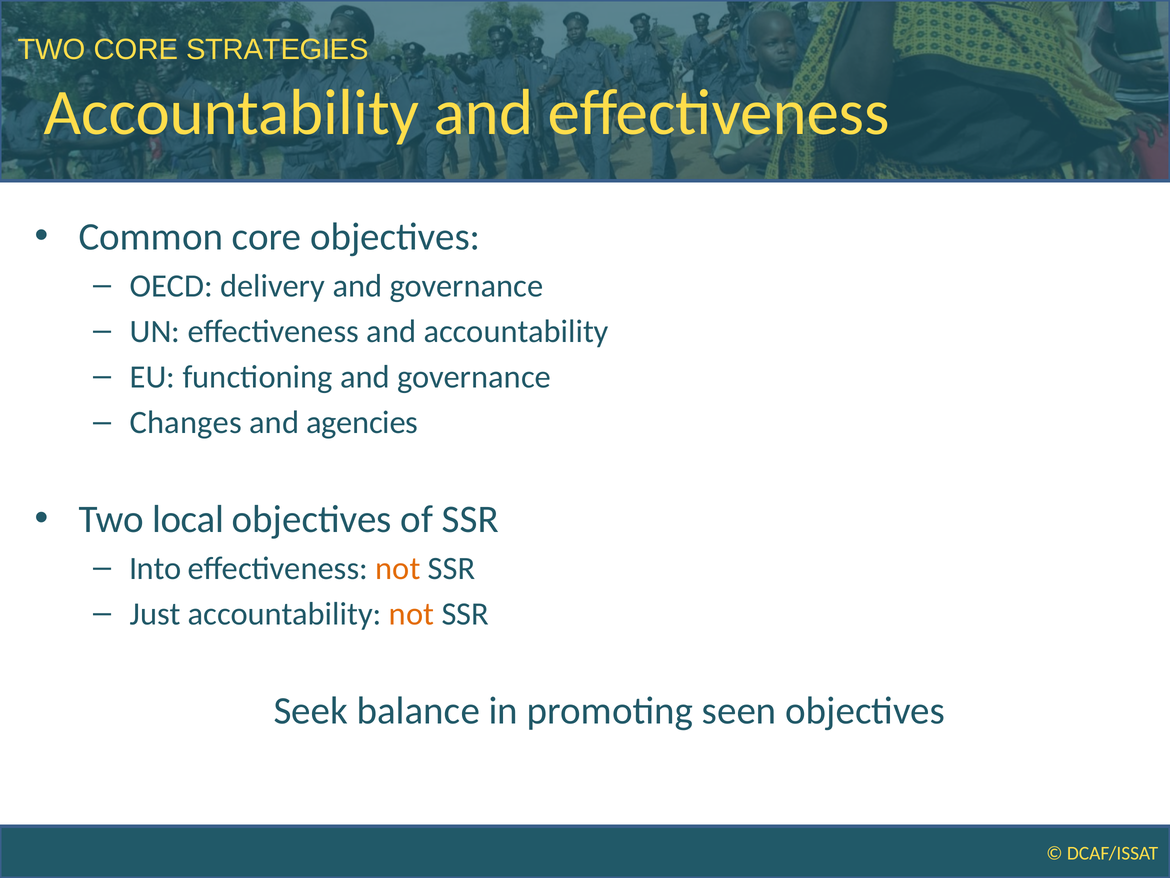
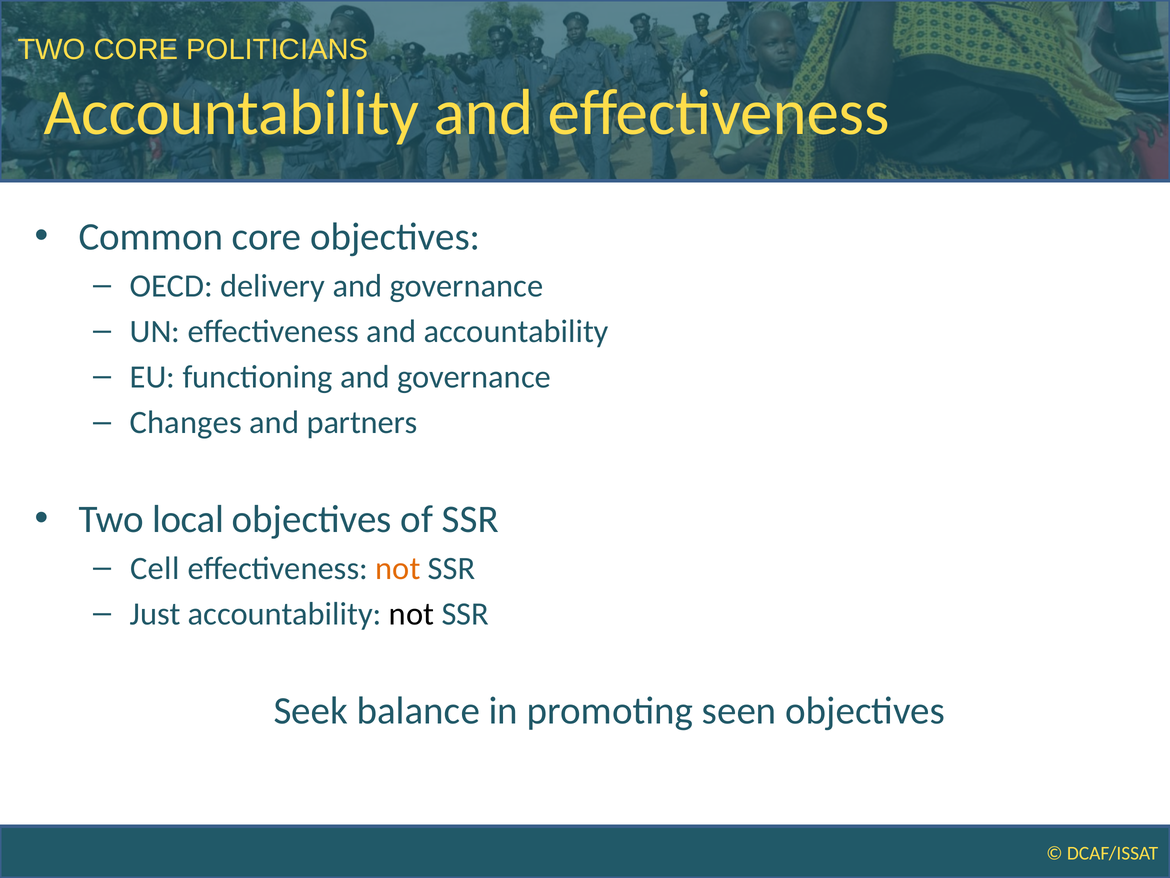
STRATEGIES: STRATEGIES -> POLITICIANS
agencies: agencies -> partners
Into: Into -> Cell
not at (412, 614) colour: orange -> black
